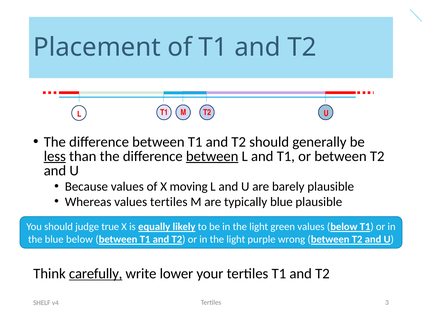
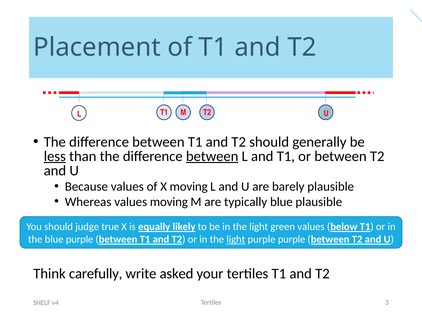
values tertiles: tertiles -> moving
blue below: below -> purple
light at (236, 239) underline: none -> present
purple wrong: wrong -> purple
carefully underline: present -> none
lower: lower -> asked
